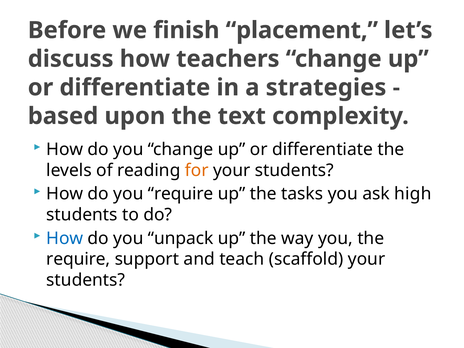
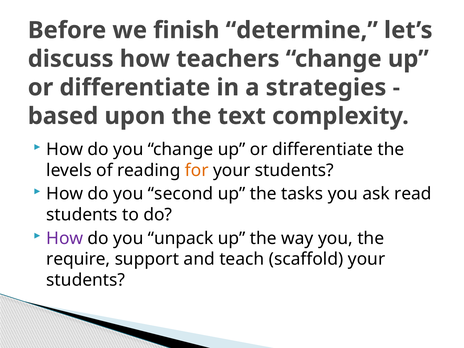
placement: placement -> determine
you require: require -> second
high: high -> read
How at (65, 238) colour: blue -> purple
